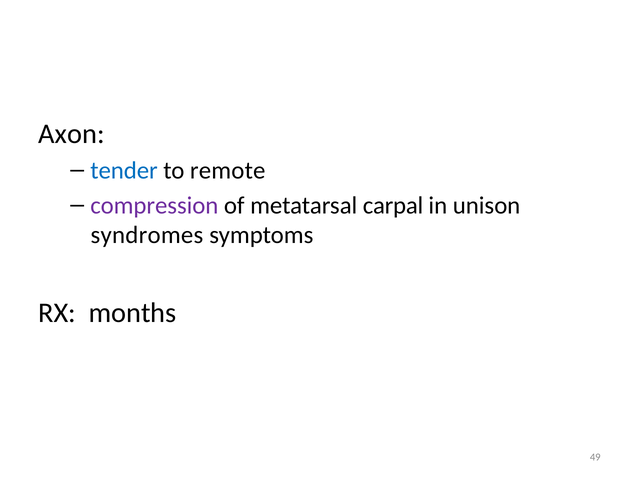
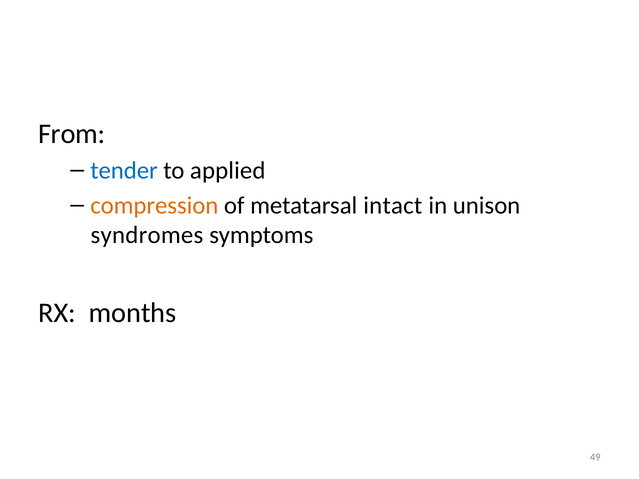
Axon: Axon -> From
remote: remote -> applied
compression colour: purple -> orange
carpal: carpal -> intact
